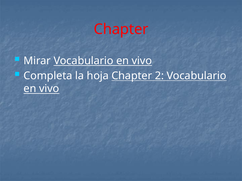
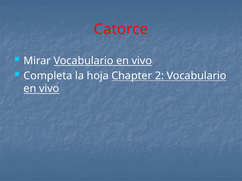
Chapter at (121, 29): Chapter -> Catorce
